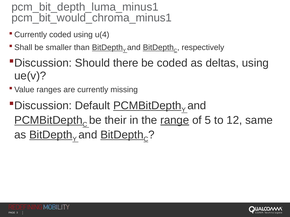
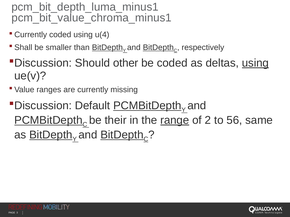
pcm_bit_would_chroma_minus1: pcm_bit_would_chroma_minus1 -> pcm_bit_value_chroma_minus1
there: there -> other
using at (255, 63) underline: none -> present
5: 5 -> 2
12: 12 -> 56
